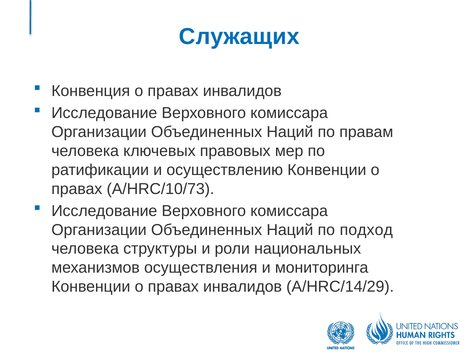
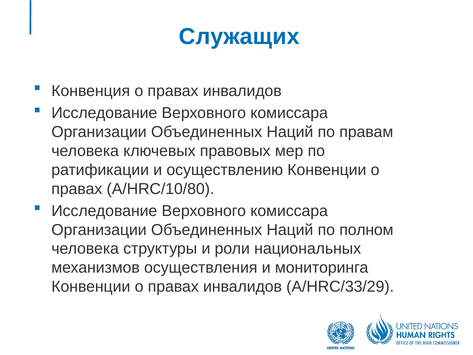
A/HRC/10/73: A/HRC/10/73 -> A/HRC/10/80
подход: подход -> полном
A/HRC/14/29: A/HRC/14/29 -> A/HRC/33/29
